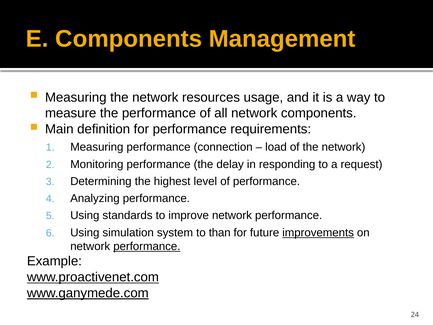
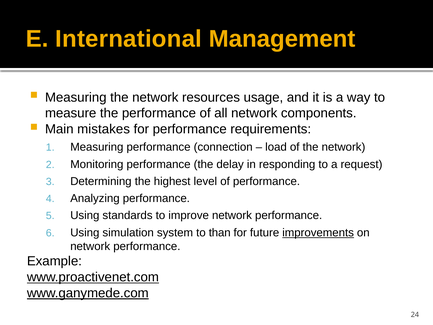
E Components: Components -> International
definition: definition -> mistakes
performance at (147, 246) underline: present -> none
